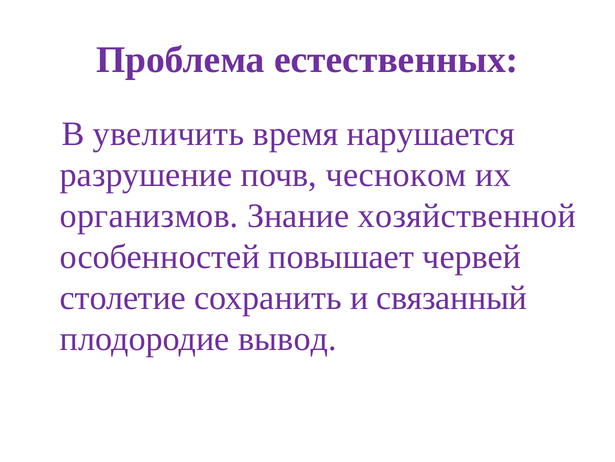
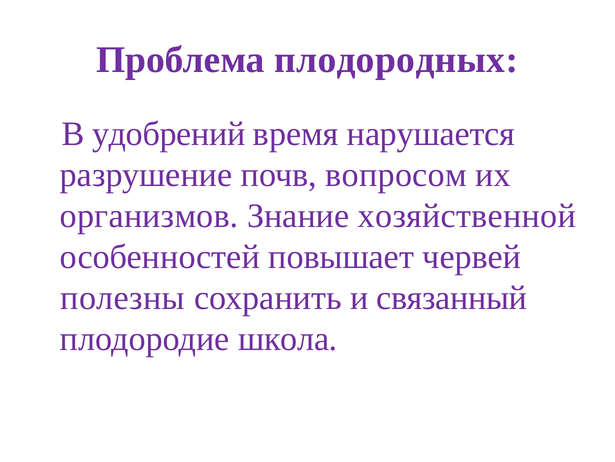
естественных: естественных -> плодородных
увеличить: увеличить -> удобрений
чесноком: чесноком -> вопросом
столетие: столетие -> полезны
вывод: вывод -> школа
